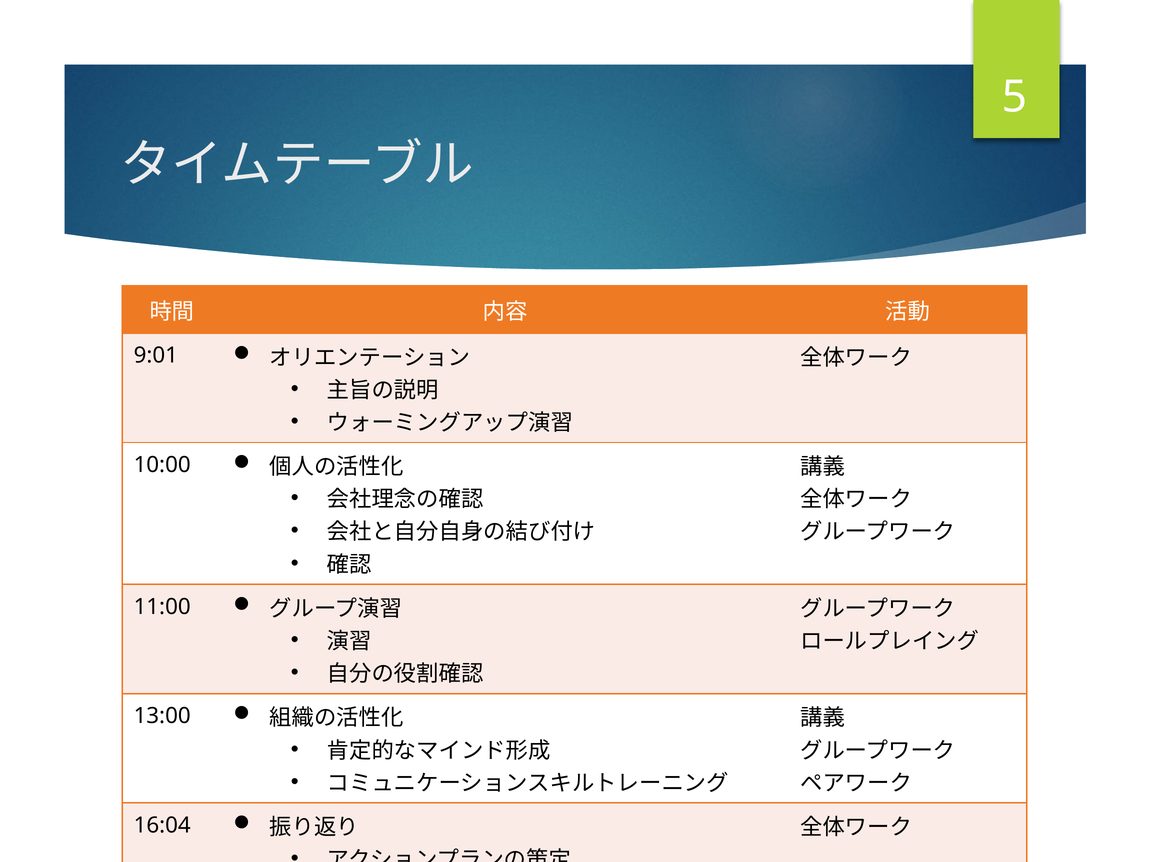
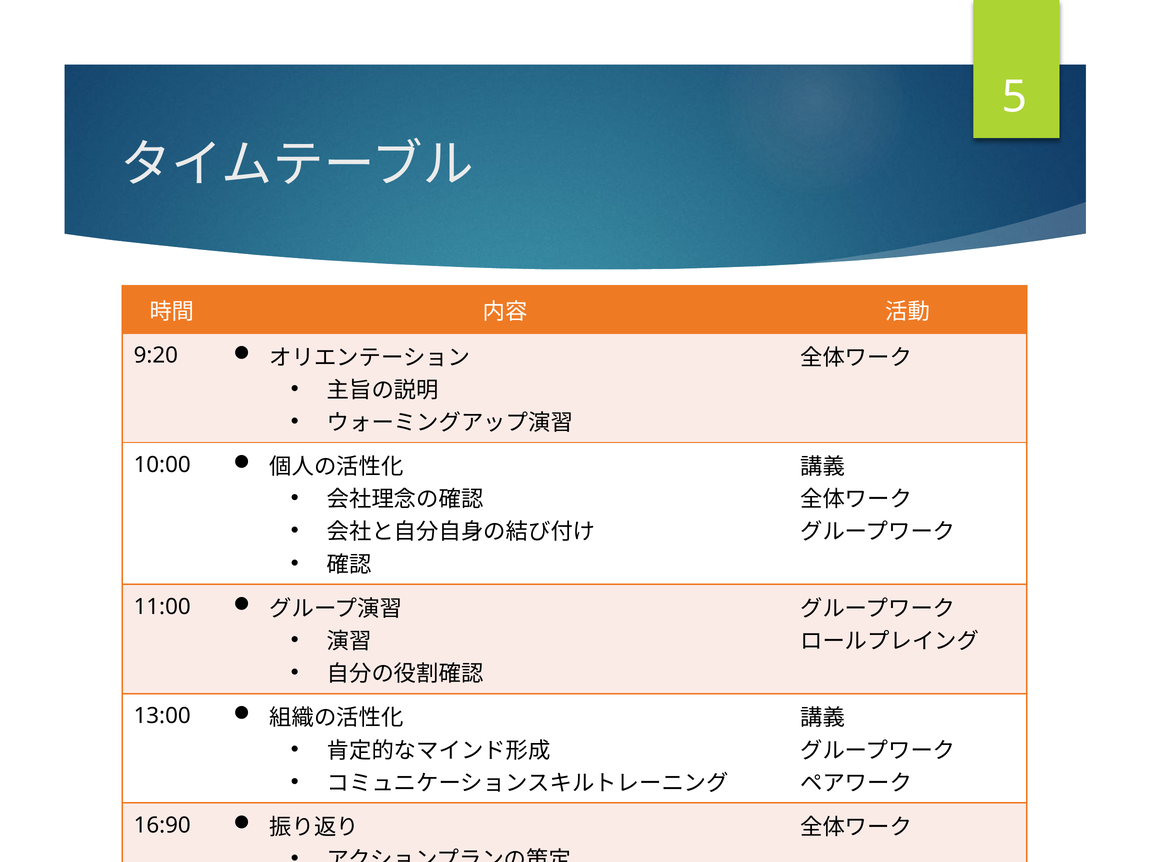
9:01: 9:01 -> 9:20
16:04: 16:04 -> 16:90
